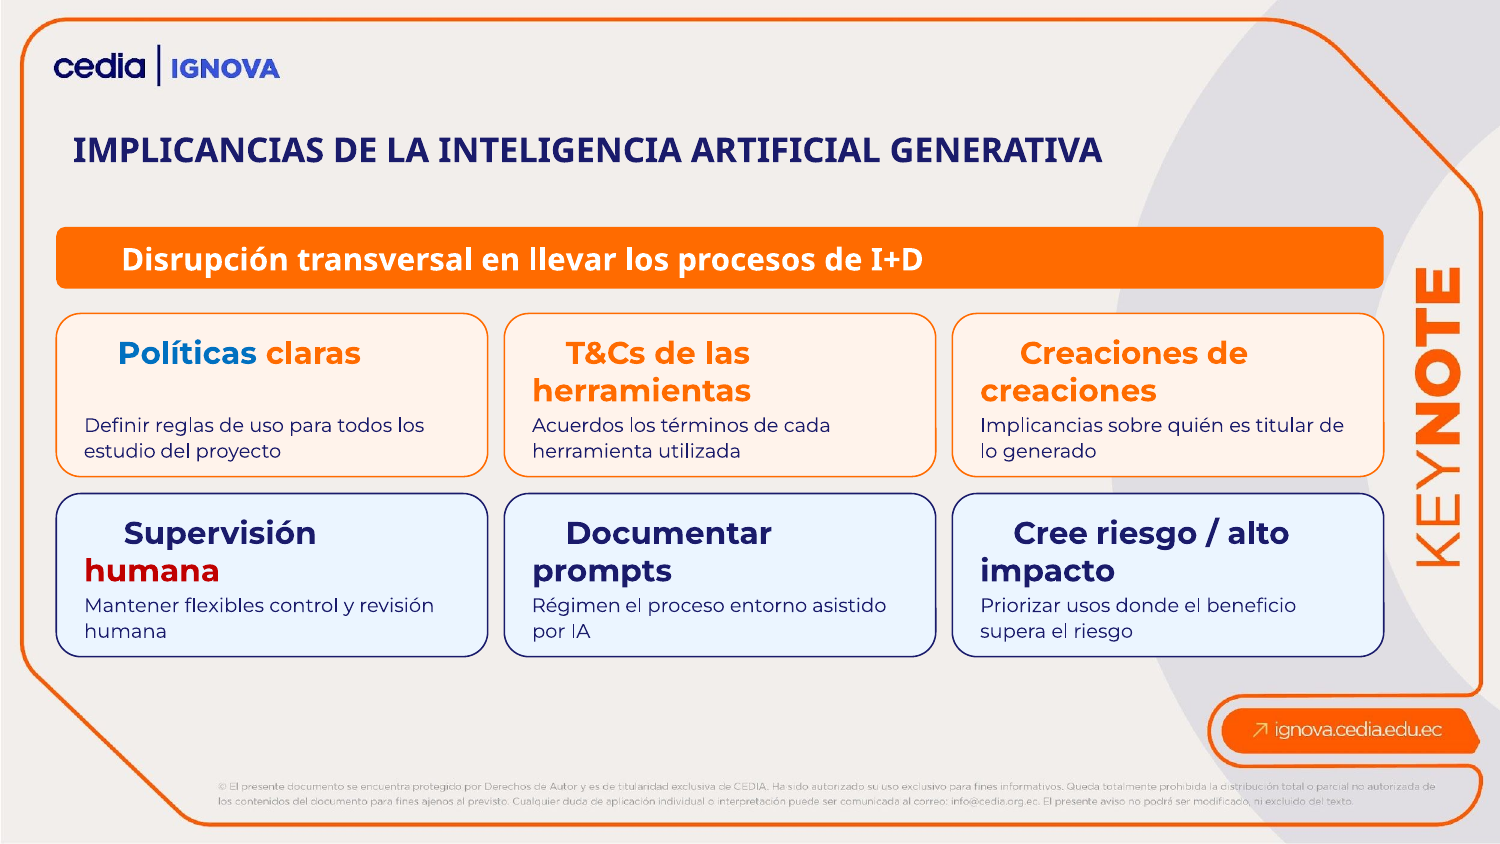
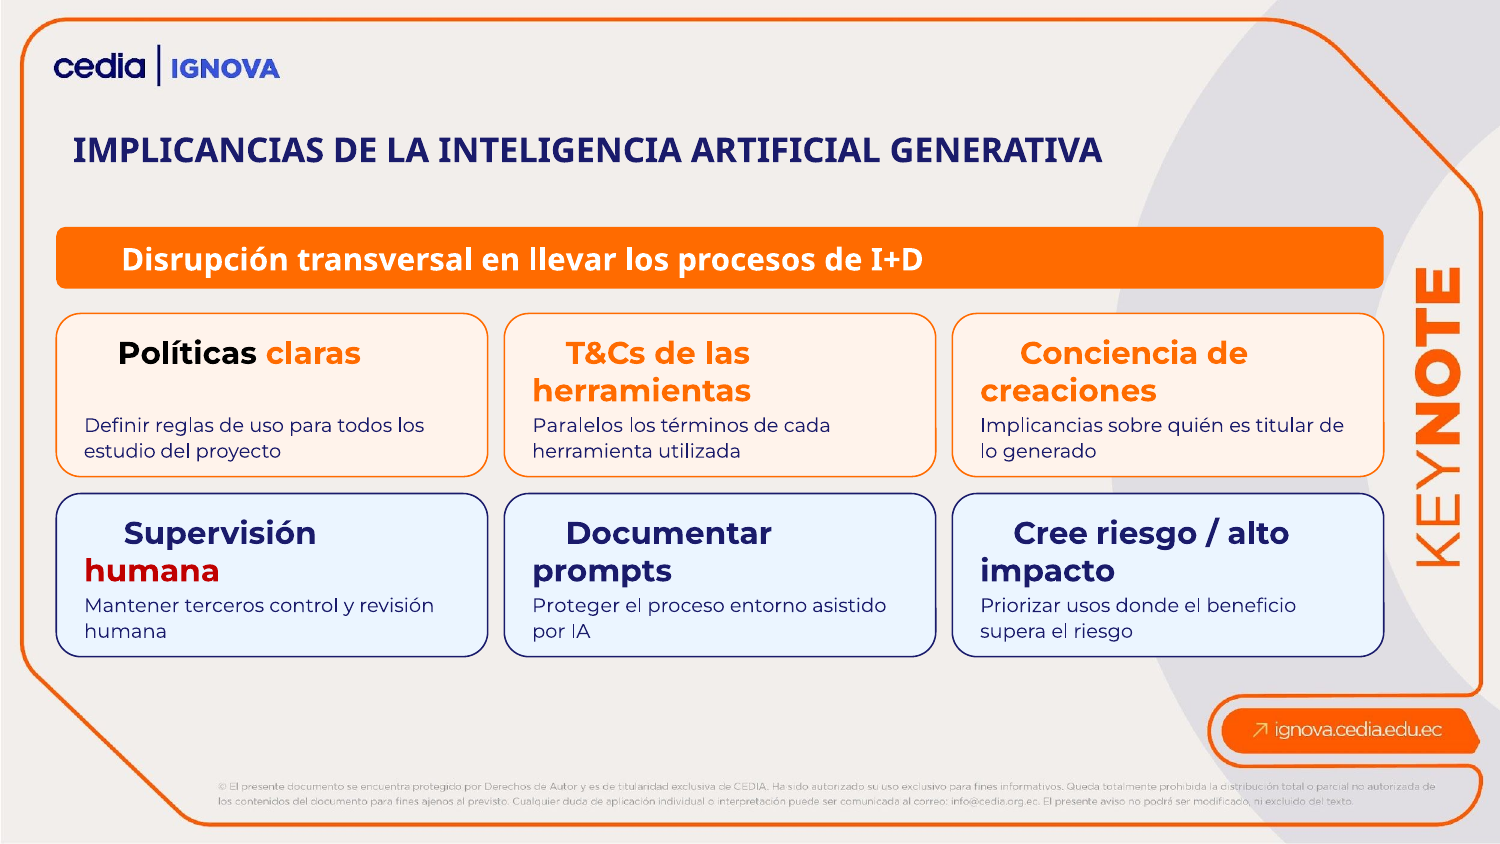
Políticas colour: blue -> black
Creaciones at (1109, 353): Creaciones -> Conciencia
Acuerdos: Acuerdos -> Paralelos
flexibles: flexibles -> terceros
Régimen: Régimen -> Proteger
